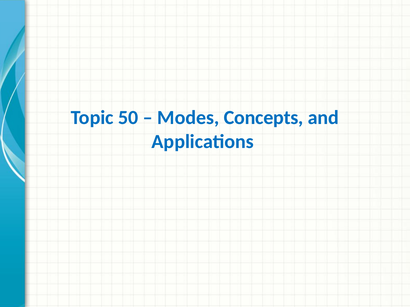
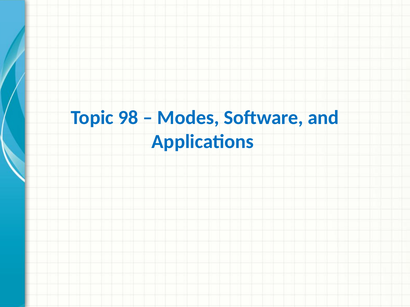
50: 50 -> 98
Concepts: Concepts -> Software
